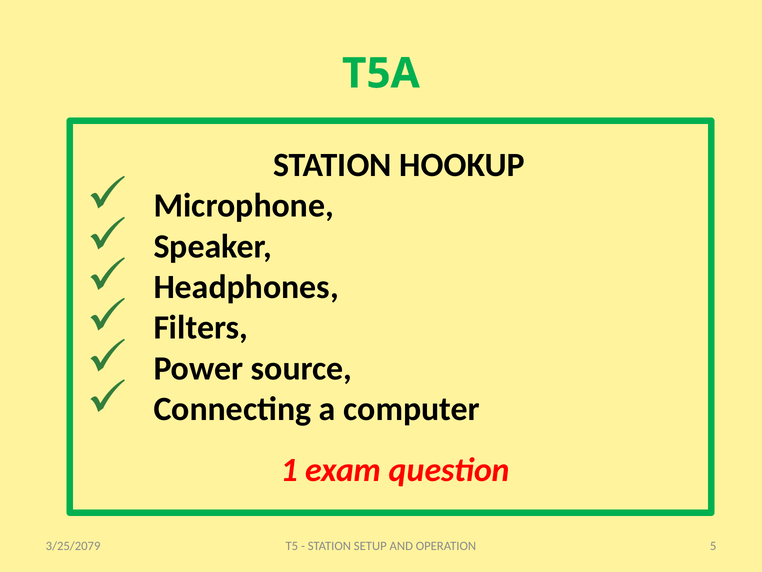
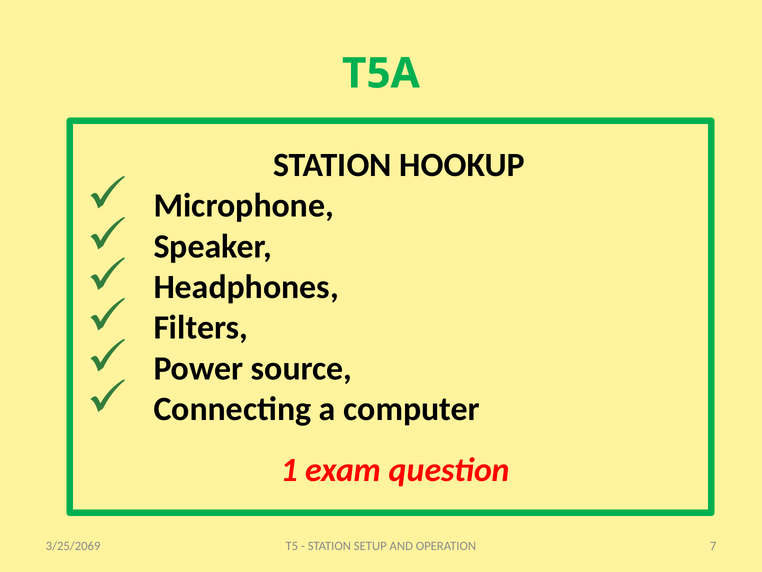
5: 5 -> 7
3/25/2079: 3/25/2079 -> 3/25/2069
